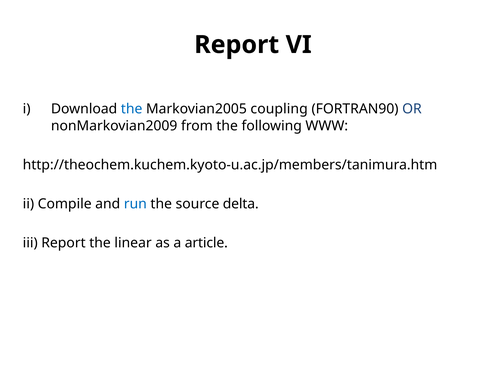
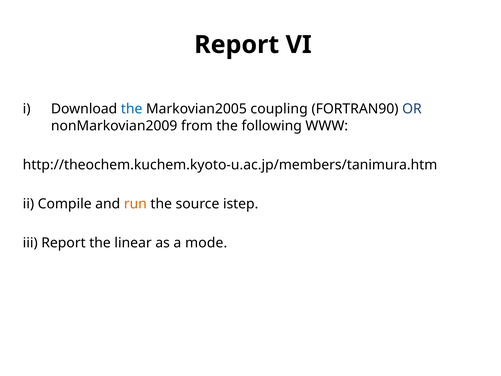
run colour: blue -> orange
delta: delta -> istep
article: article -> mode
